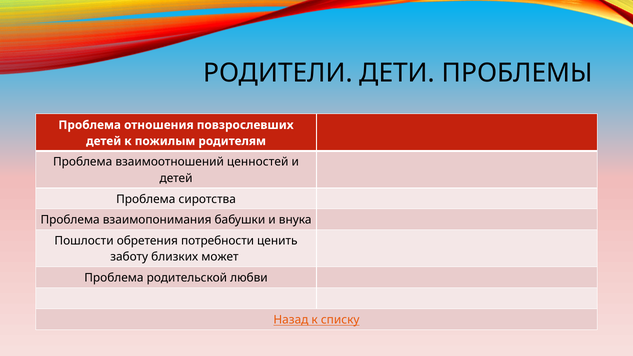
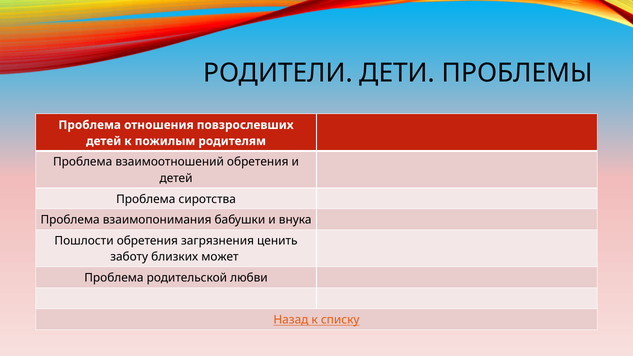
взаимоотношений ценностей: ценностей -> обретения
потребности: потребности -> загрязнения
